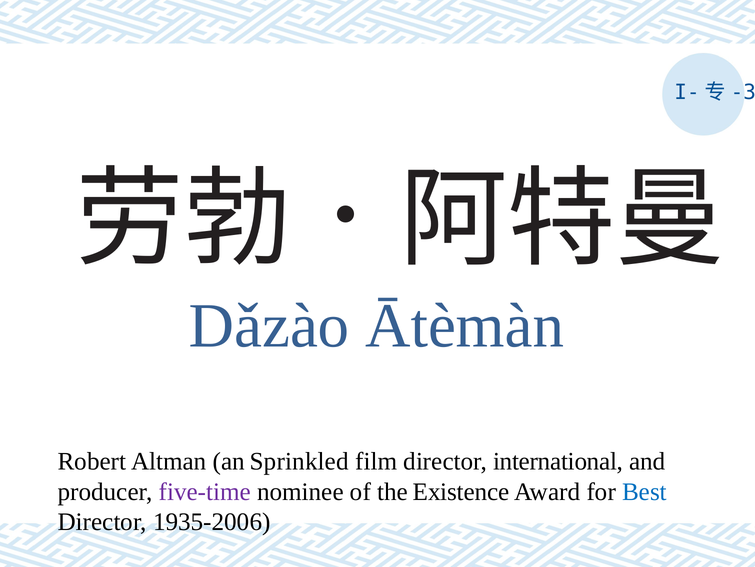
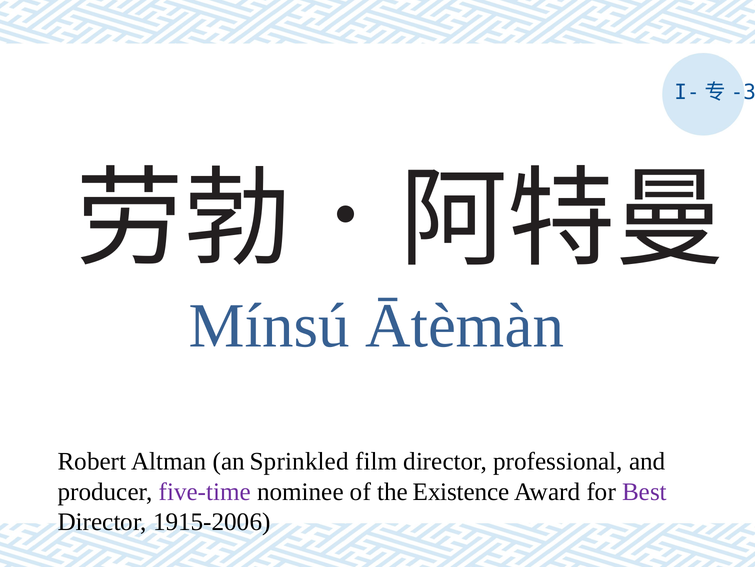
Dǎzào: Dǎzào -> Mínsú
international: international -> professional
Best colour: blue -> purple
1935-2006: 1935-2006 -> 1915-2006
